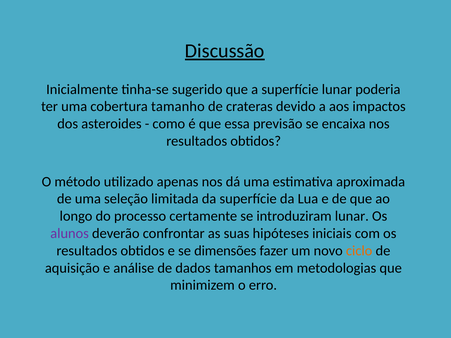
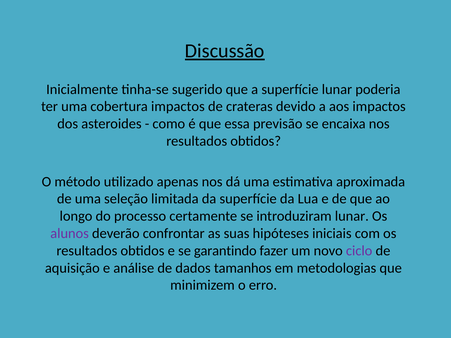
cobertura tamanho: tamanho -> impactos
dimensões: dimensões -> garantindo
ciclo colour: orange -> purple
